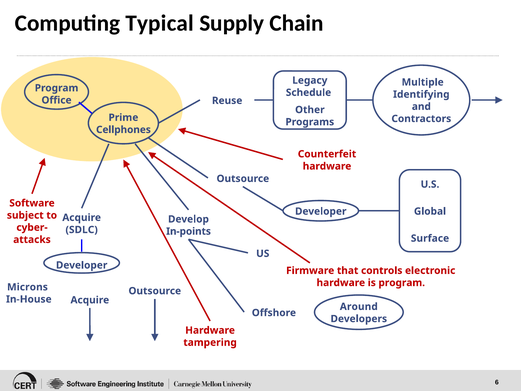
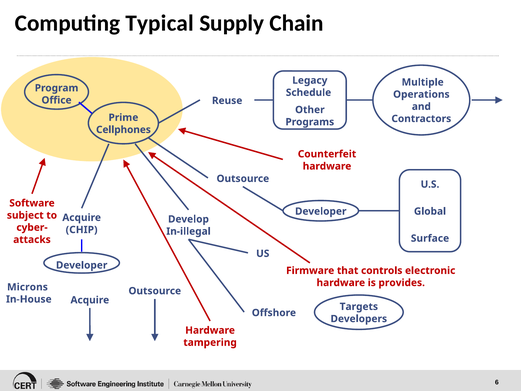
Identifying: Identifying -> Operations
SDLC: SDLC -> CHIP
In-points: In-points -> In-illegal
is program: program -> provides
Around: Around -> Targets
